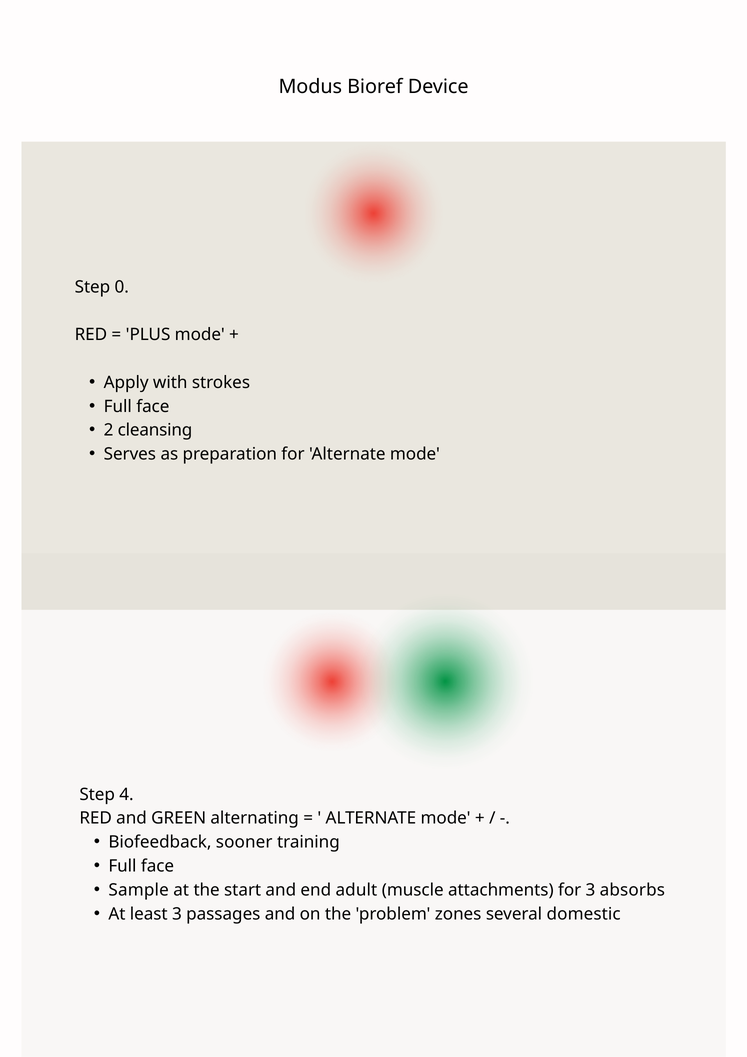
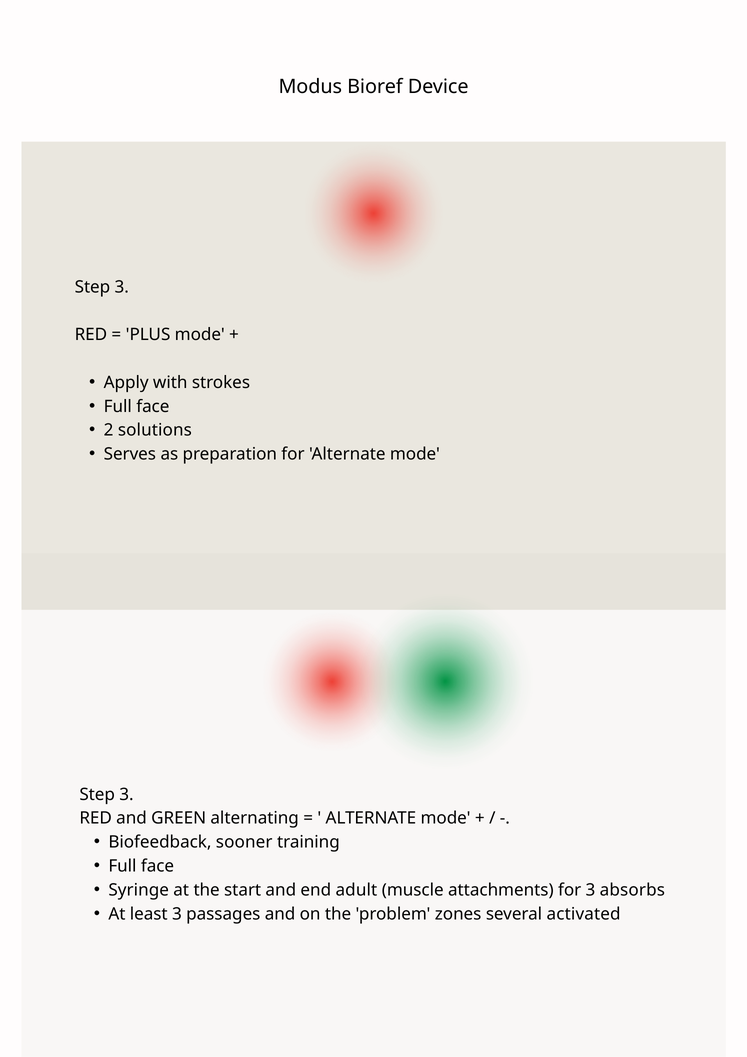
0 at (122, 287): 0 -> 3
cleansing: cleansing -> solutions
4 at (126, 795): 4 -> 3
Sample: Sample -> Syringe
domestic: domestic -> activated
